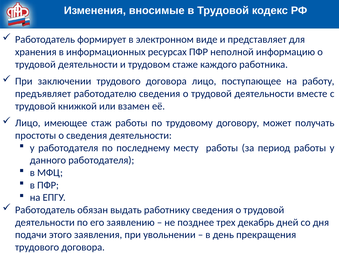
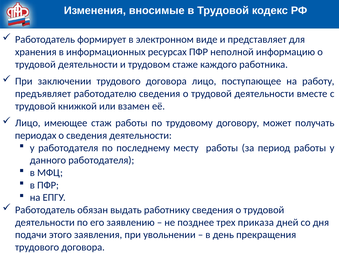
простоты: простоты -> периодах
декабрь: декабрь -> приказа
